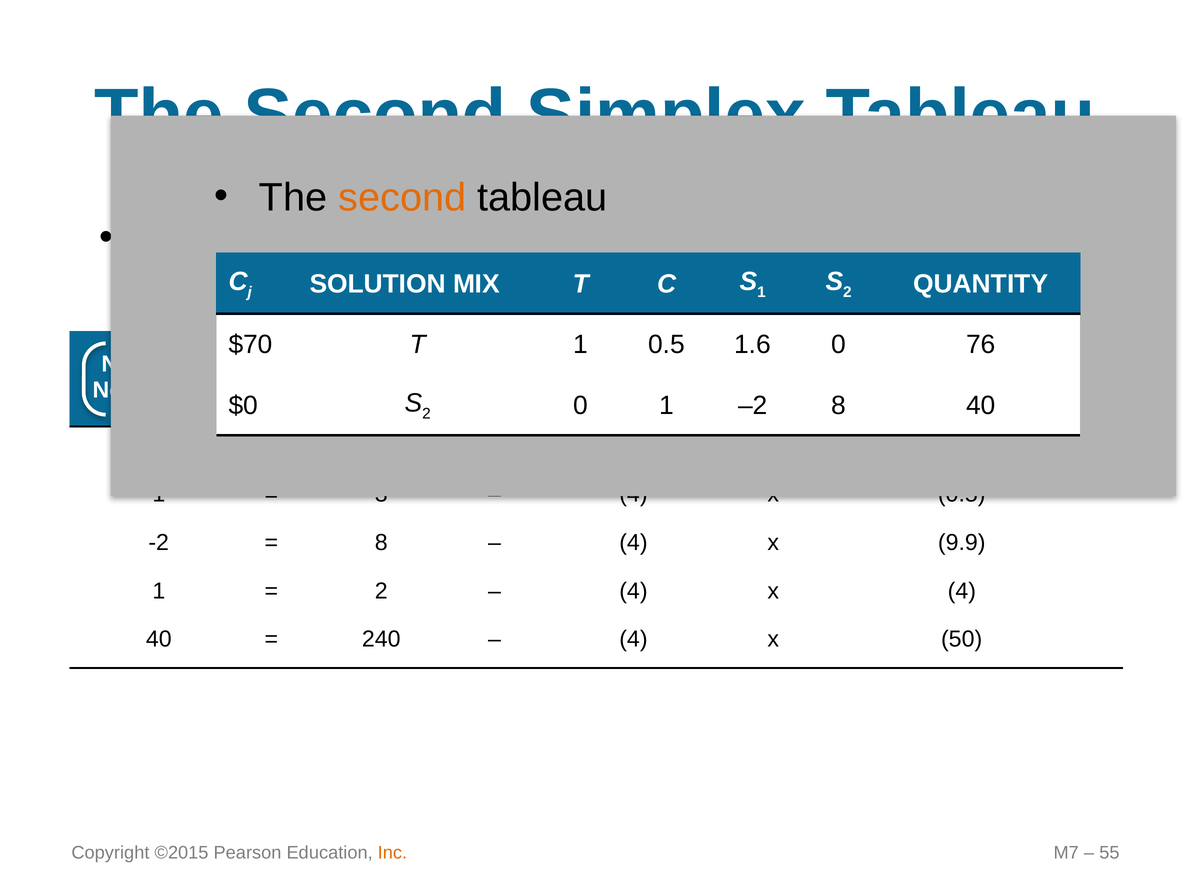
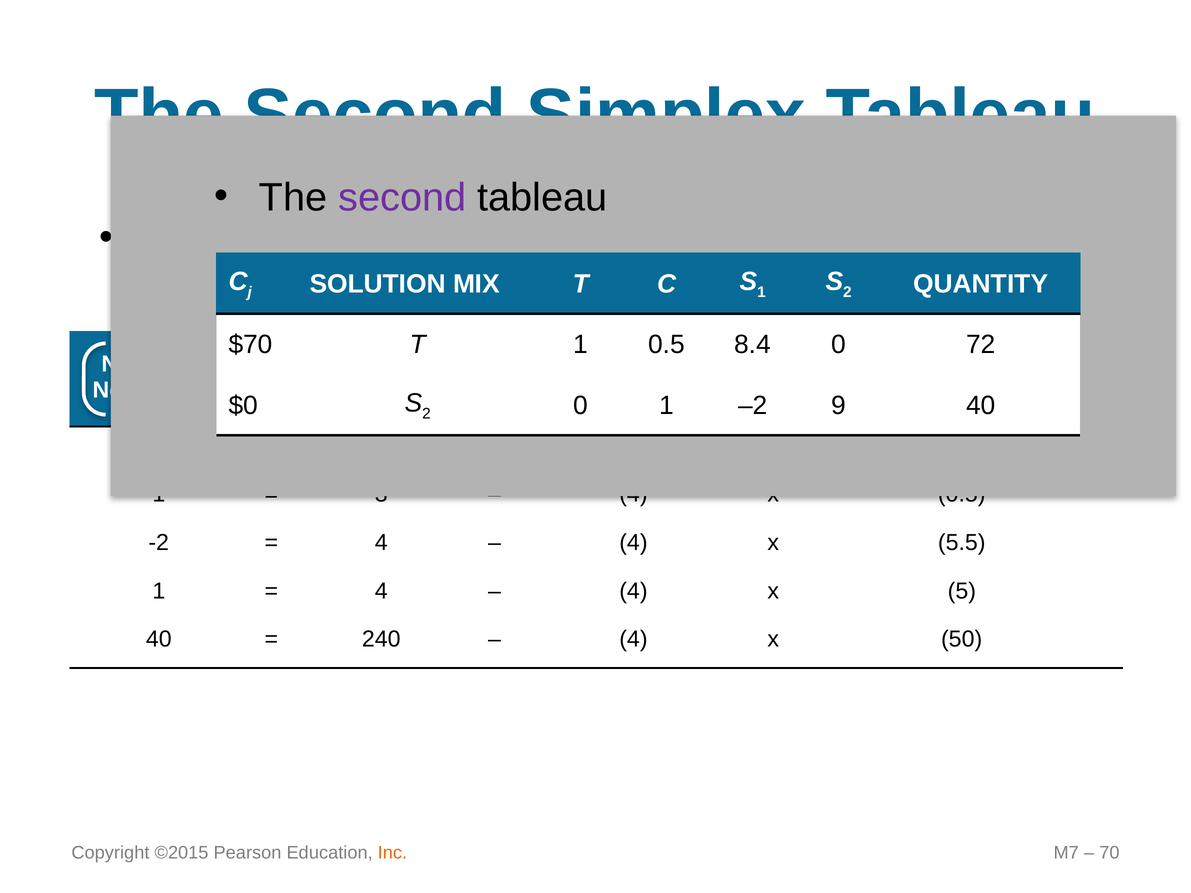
second at (402, 198) colour: orange -> purple
1.6: 1.6 -> 8.4
76: 76 -> 72
–2 8: 8 -> 9
8 at (381, 543): 8 -> 4
9.9: 9.9 -> 5.5
2 at (381, 591): 2 -> 4
x 4: 4 -> 5
55: 55 -> 70
